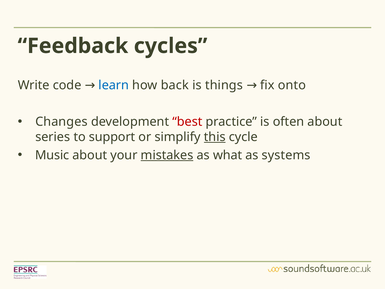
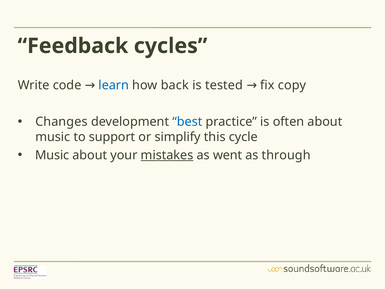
things: things -> tested
onto: onto -> copy
best colour: red -> blue
series at (53, 137): series -> music
this underline: present -> none
what: what -> went
systems: systems -> through
